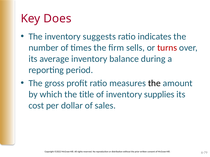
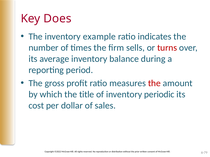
suggests: suggests -> example
the at (154, 83) colour: black -> red
supplies: supplies -> periodic
